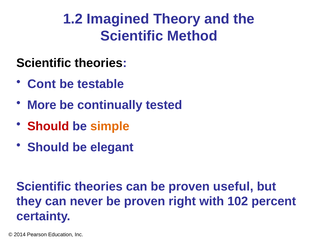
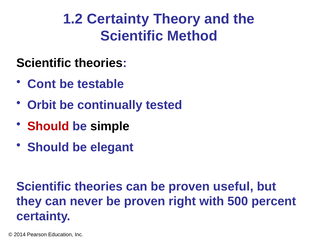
1.2 Imagined: Imagined -> Certainty
More: More -> Orbit
simple colour: orange -> black
102: 102 -> 500
